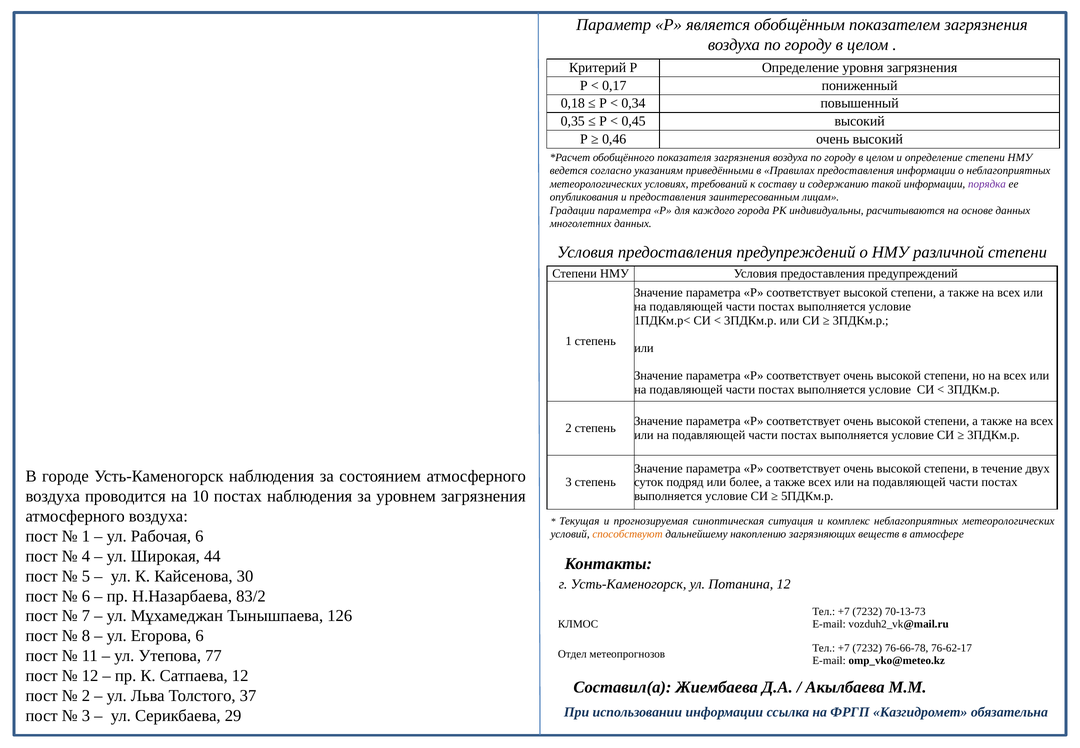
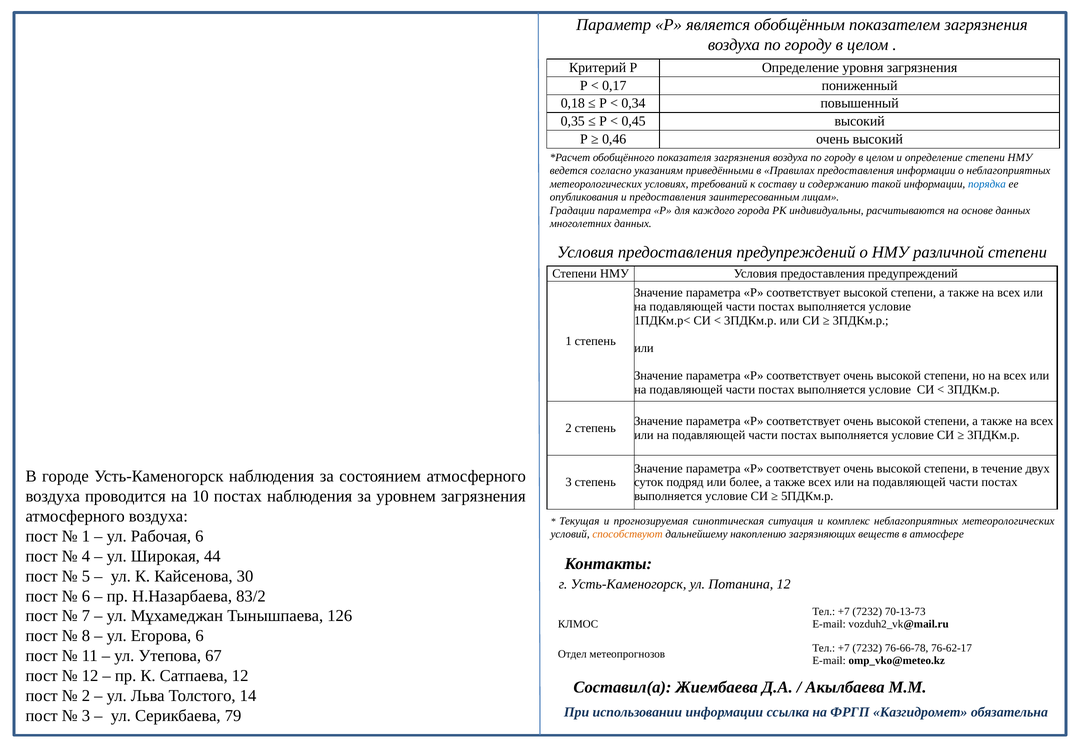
порядка colour: purple -> blue
77: 77 -> 67
37: 37 -> 14
29: 29 -> 79
